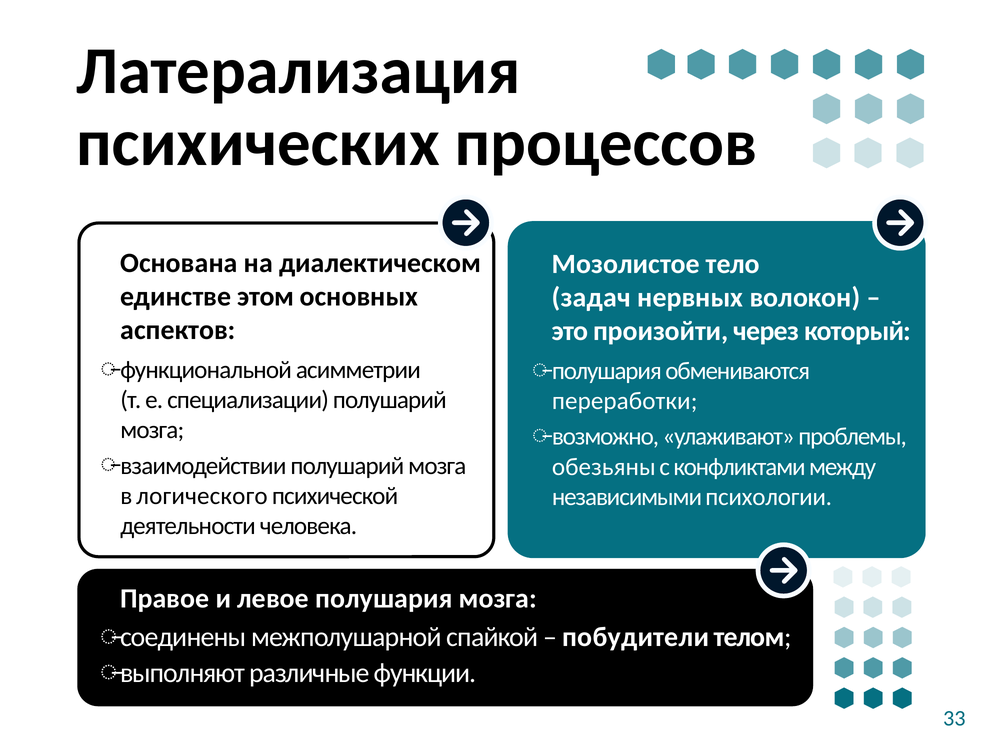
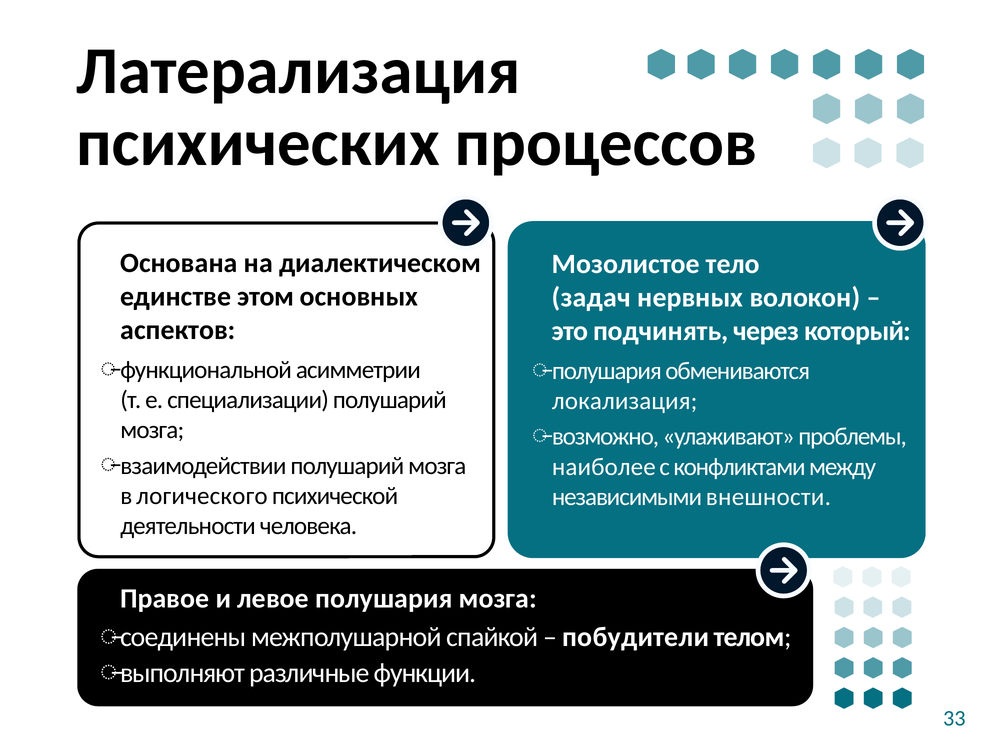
произойти: произойти -> подчинять
переработки: переработки -> локализация
обезьяны: обезьяны -> наиболее
психологии: психологии -> внешности
